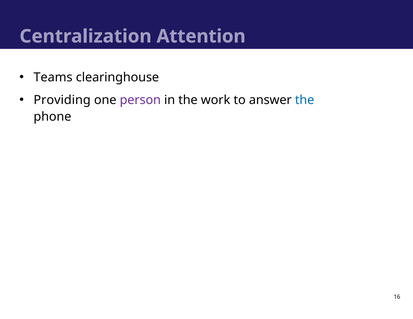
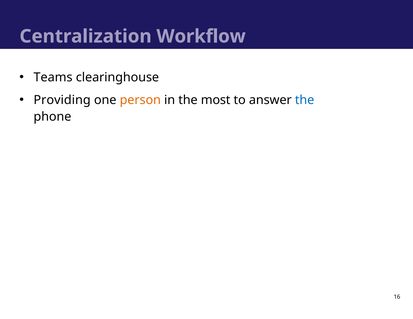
Attention: Attention -> Workflow
person colour: purple -> orange
work: work -> most
